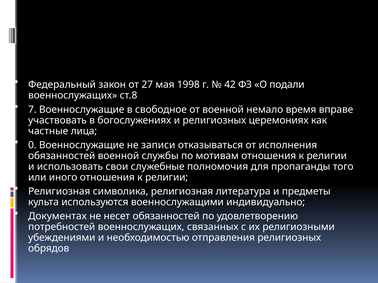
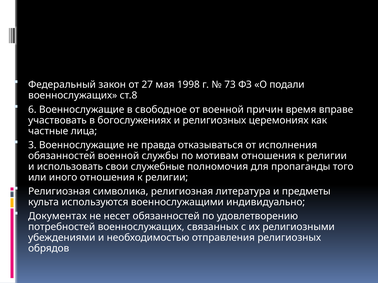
42: 42 -> 73
7: 7 -> 6
немало: немало -> причин
0: 0 -> 3
записи: записи -> правда
